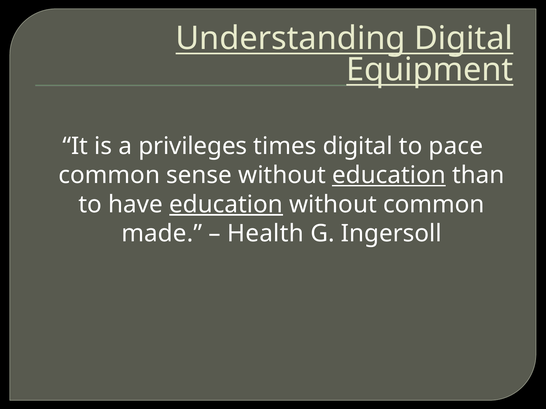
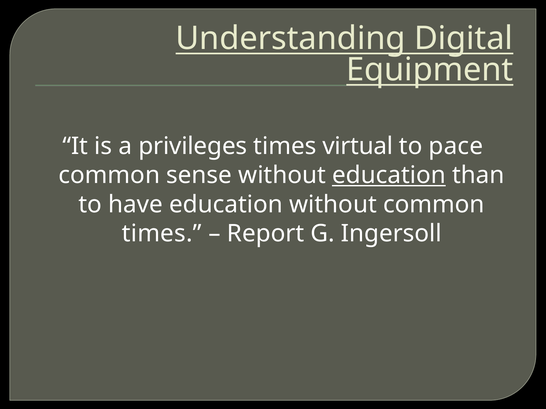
times digital: digital -> virtual
education at (226, 205) underline: present -> none
made at (162, 234): made -> times
Health: Health -> Report
